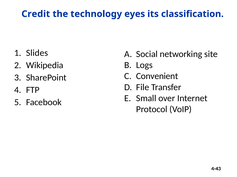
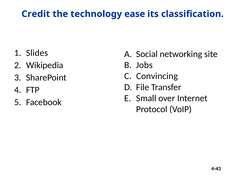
eyes: eyes -> ease
Logs: Logs -> Jobs
Convenient: Convenient -> Convincing
